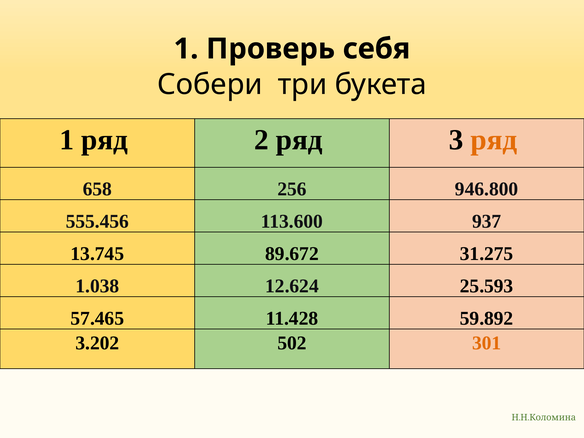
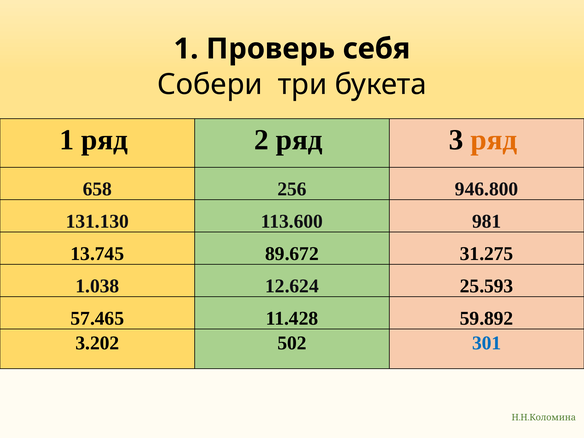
555.456: 555.456 -> 131.130
937: 937 -> 981
301 colour: orange -> blue
